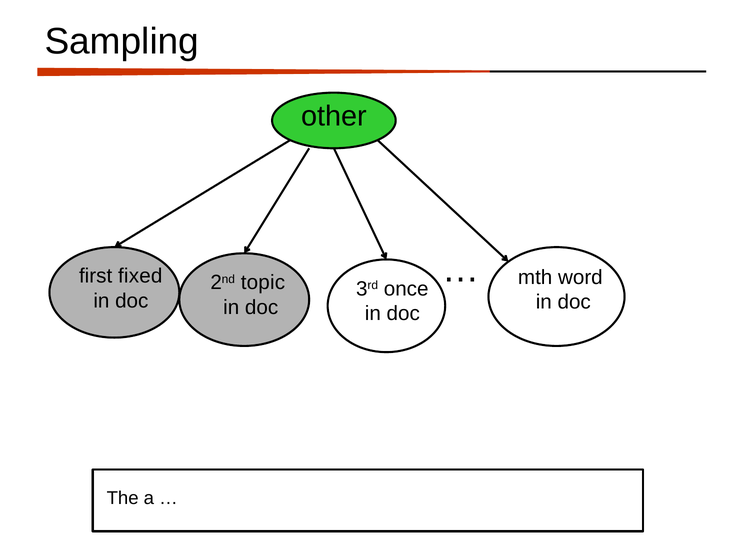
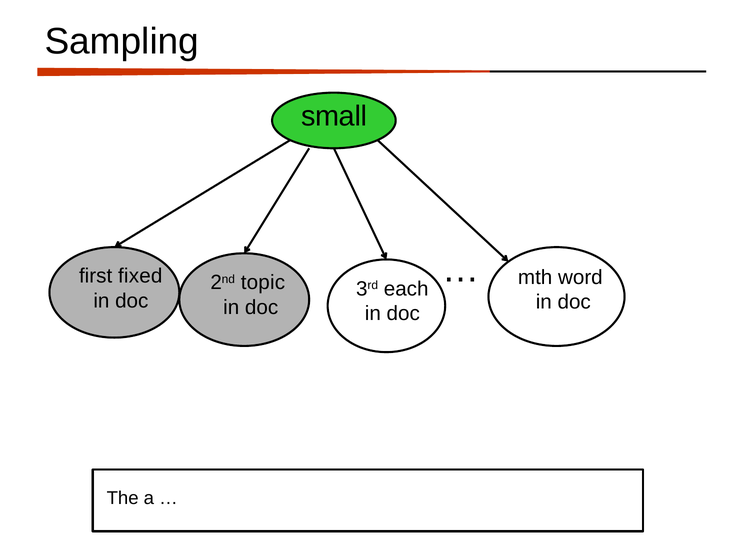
other: other -> small
once: once -> each
